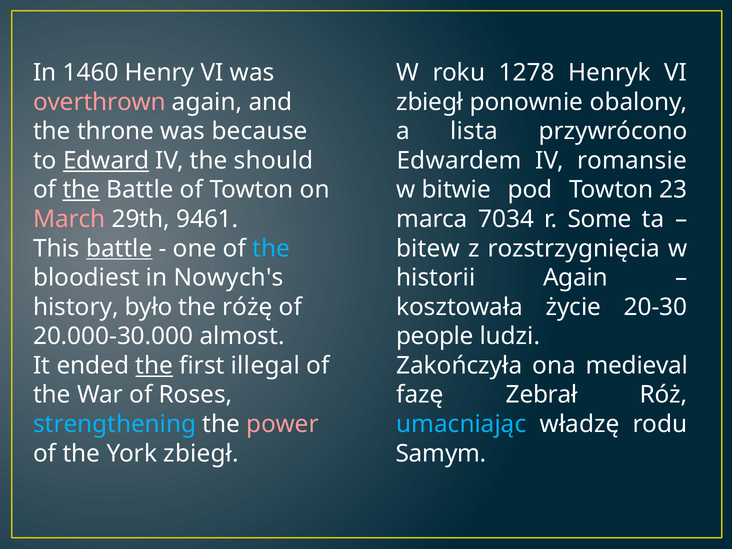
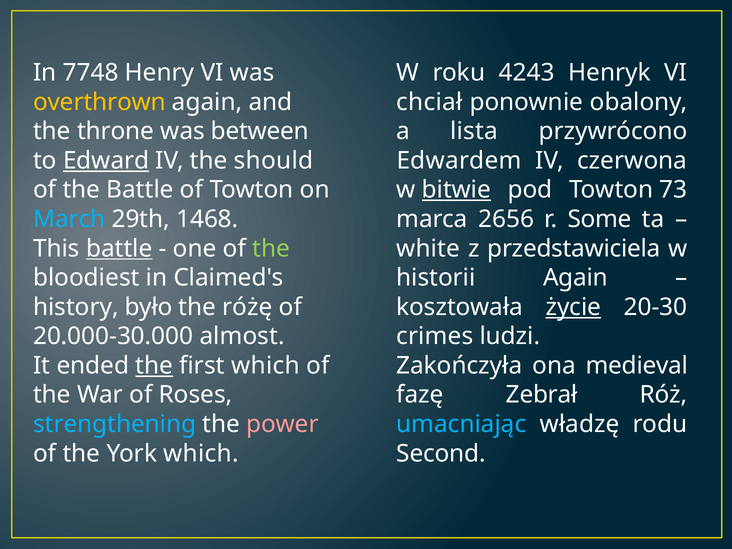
1460: 1460 -> 7748
1278: 1278 -> 4243
overthrown colour: pink -> yellow
zbiegł at (430, 102): zbiegł -> chciał
because: because -> between
romansie: romansie -> czerwona
the at (81, 190) underline: present -> none
bitwie underline: none -> present
23: 23 -> 73
March colour: pink -> light blue
9461: 9461 -> 1468
7034: 7034 -> 2656
the at (271, 248) colour: light blue -> light green
bitew: bitew -> white
rozstrzygnięcia: rozstrzygnięcia -> przedstawiciela
Nowych's: Nowych's -> Claimed's
życie underline: none -> present
people: people -> crimes
first illegal: illegal -> which
York zbiegł: zbiegł -> which
Samym: Samym -> Second
